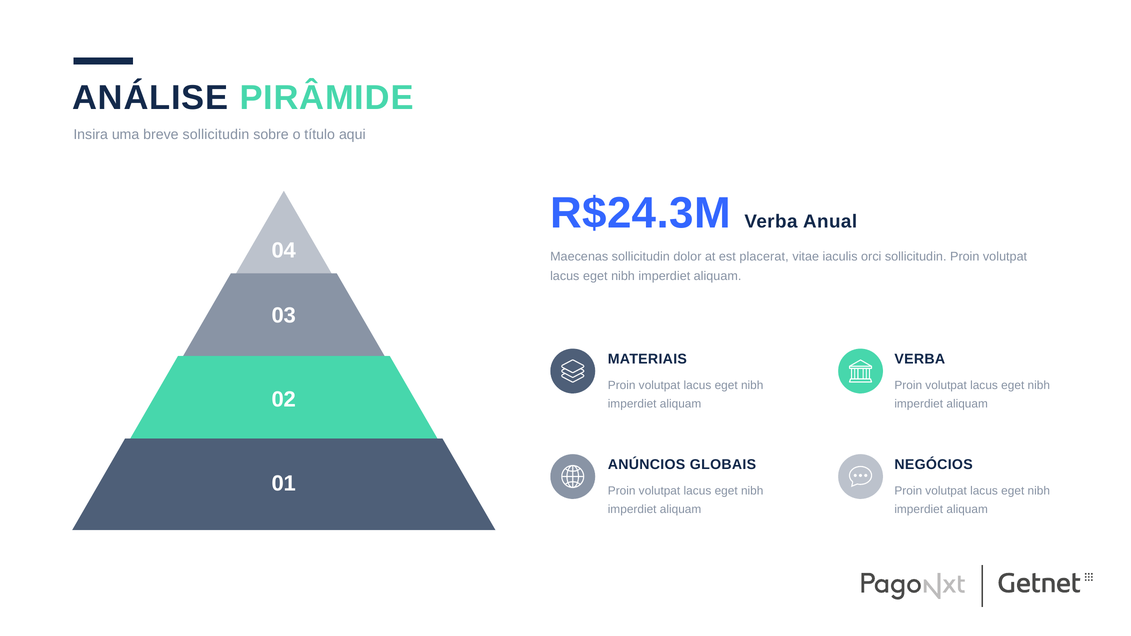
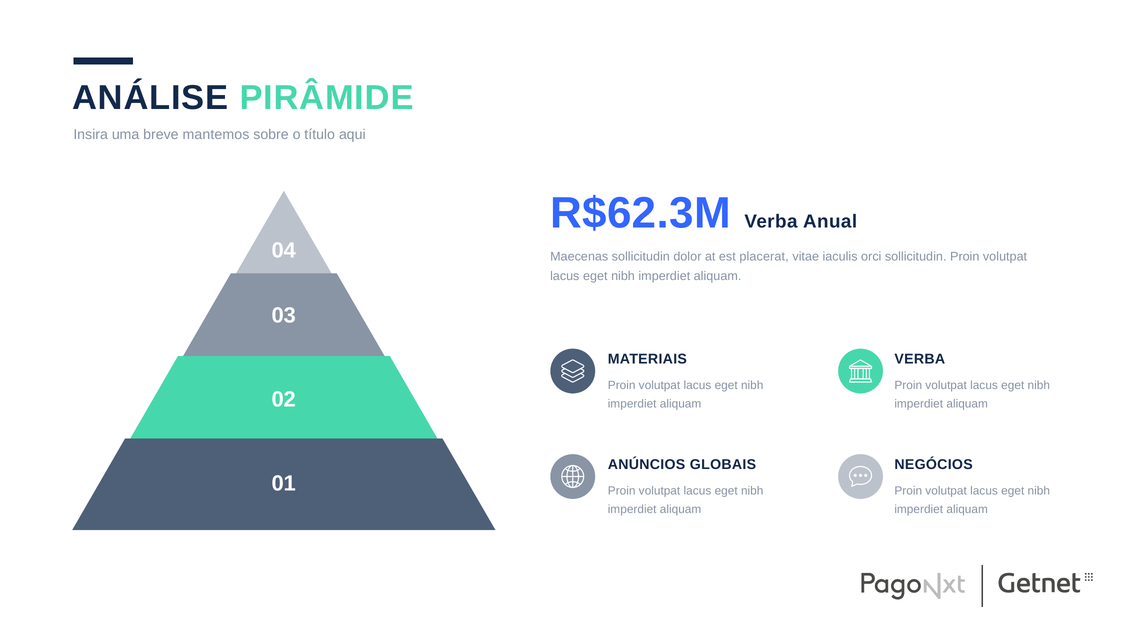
breve sollicitudin: sollicitudin -> mantemos
R$24.3M: R$24.3M -> R$62.3M
